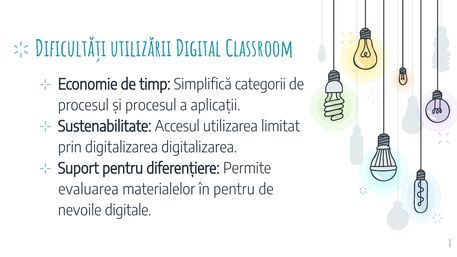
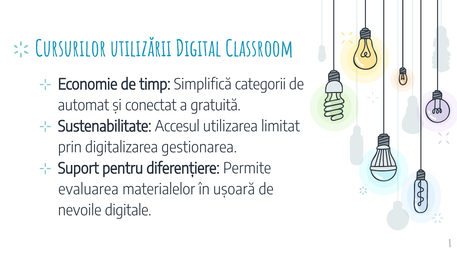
Dificultăți: Dificultăți -> Cursurilor
procesul at (83, 105): procesul -> automat
și procesul: procesul -> conectat
aplicații: aplicații -> gratuită
digitalizarea digitalizarea: digitalizarea -> gestionarea
în pentru: pentru -> ușoară
